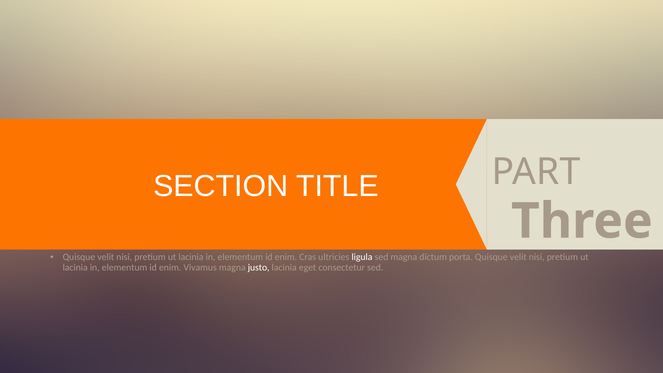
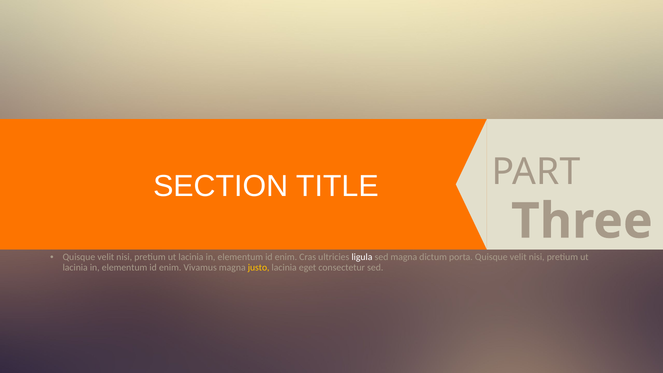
justo colour: white -> yellow
